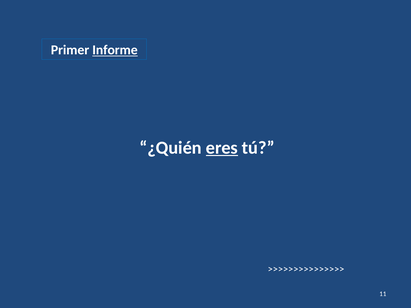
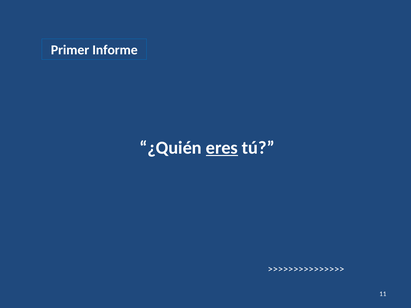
Informe underline: present -> none
